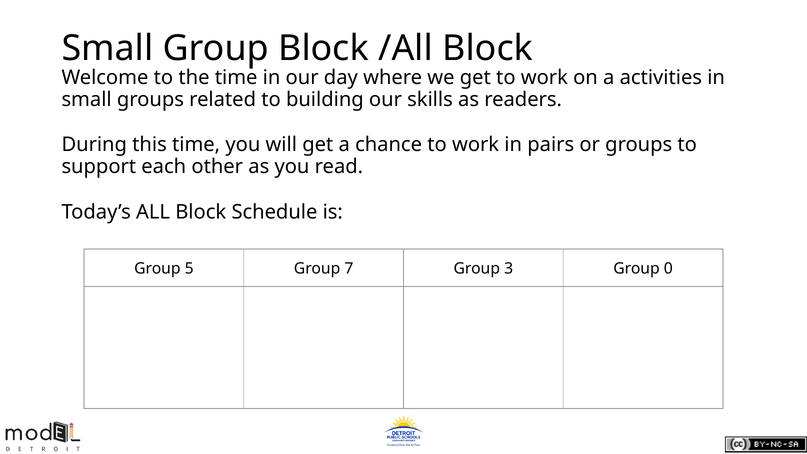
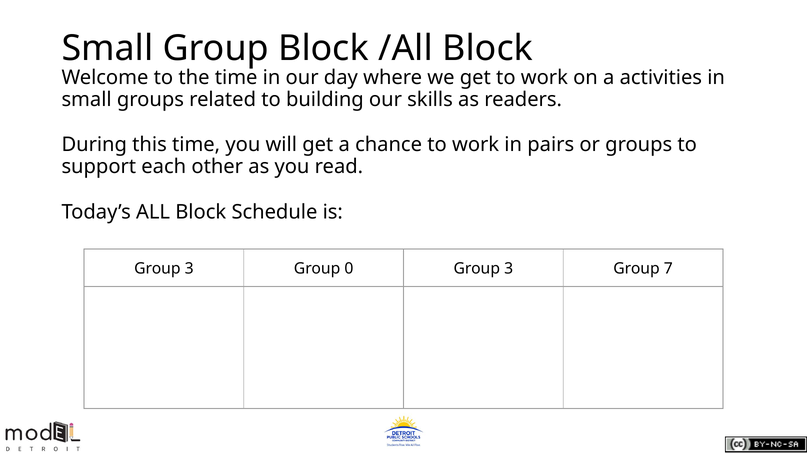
5 at (189, 269): 5 -> 3
7: 7 -> 0
0: 0 -> 7
